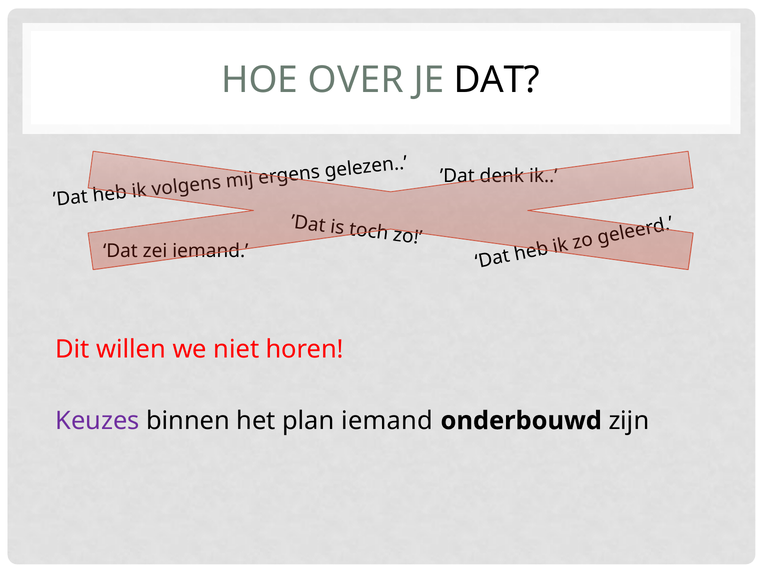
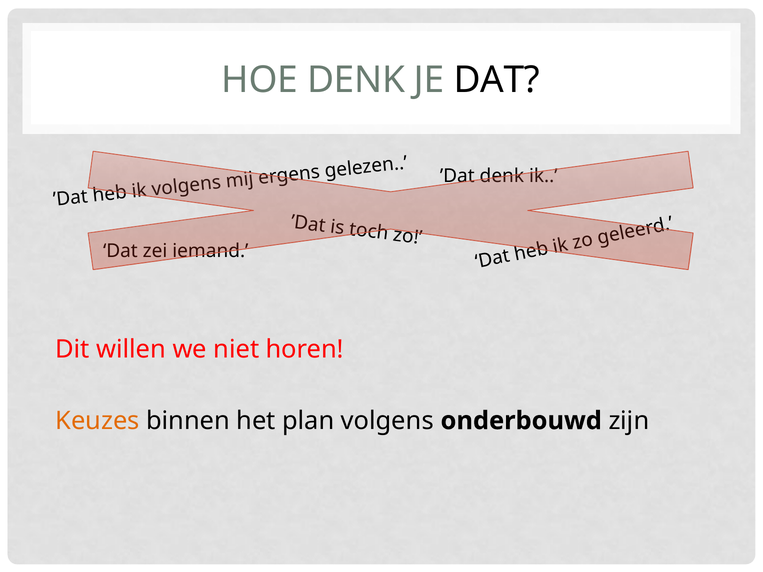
HOE OVER: OVER -> DENK
Keuzes colour: purple -> orange
plan iemand: iemand -> volgens
